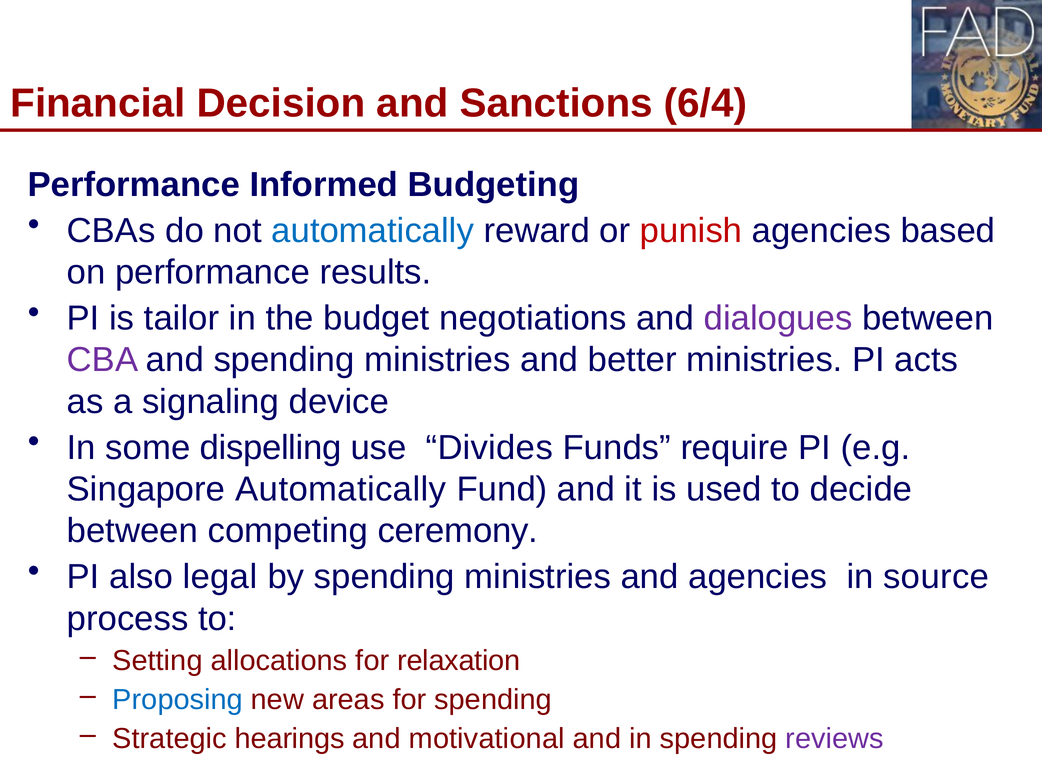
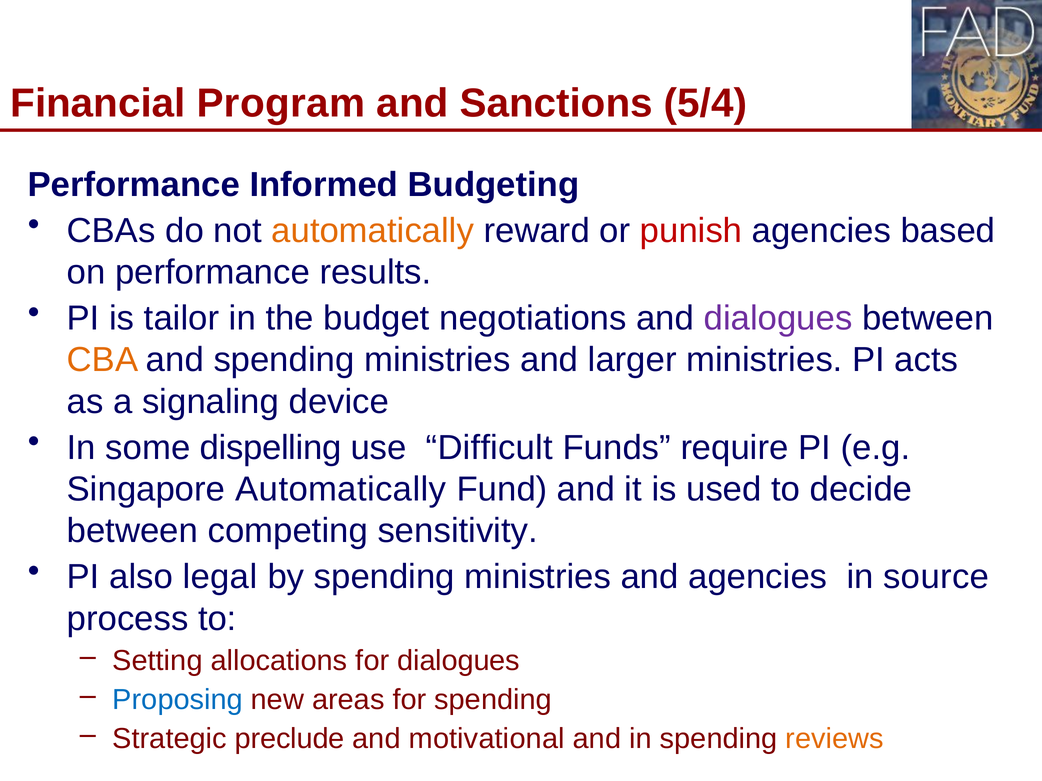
Decision: Decision -> Program
6/4: 6/4 -> 5/4
automatically at (373, 231) colour: blue -> orange
CBA colour: purple -> orange
better: better -> larger
Divides: Divides -> Difficult
ceremony: ceremony -> sensitivity
for relaxation: relaxation -> dialogues
hearings: hearings -> preclude
reviews colour: purple -> orange
